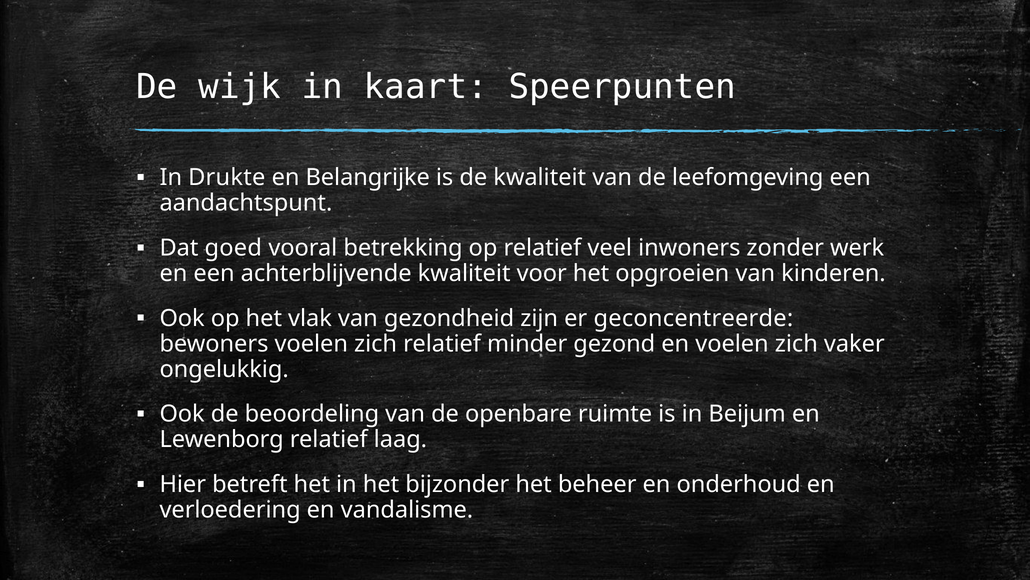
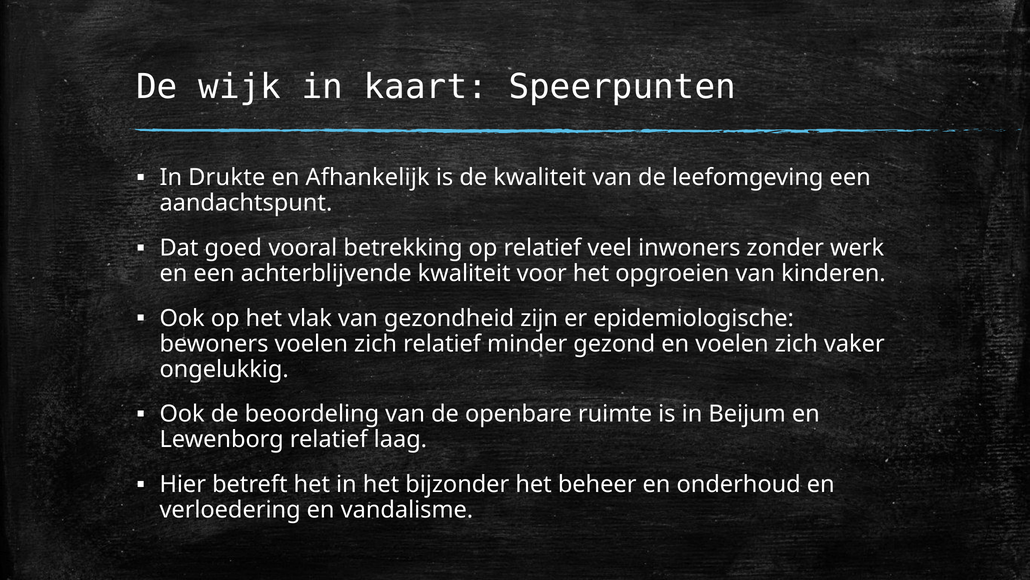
Belangrijke: Belangrijke -> Afhankelijk
geconcentreerde: geconcentreerde -> epidemiologische
